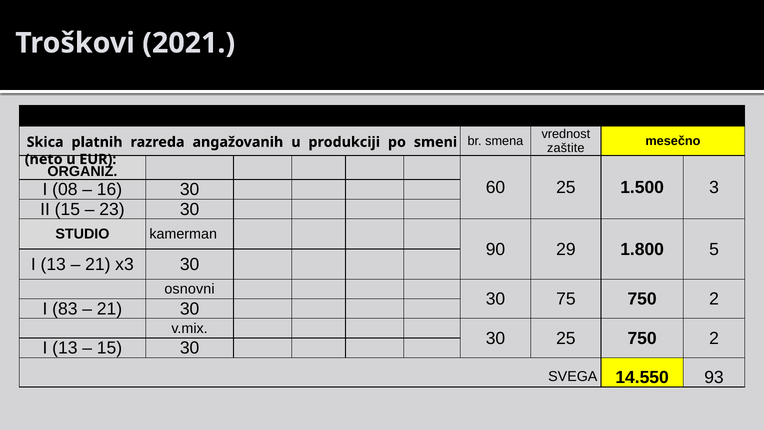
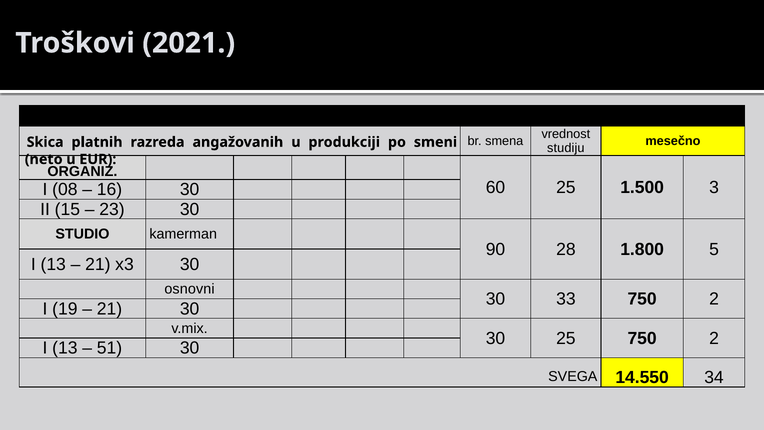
zaštite: zaštite -> studiju
29: 29 -> 28
75: 75 -> 33
83: 83 -> 19
15 at (109, 348): 15 -> 51
93: 93 -> 34
